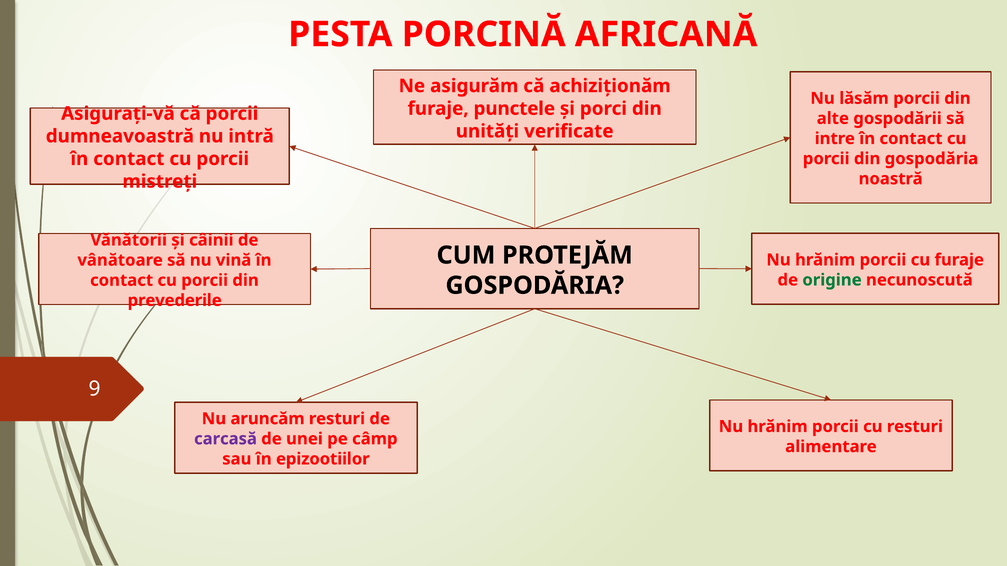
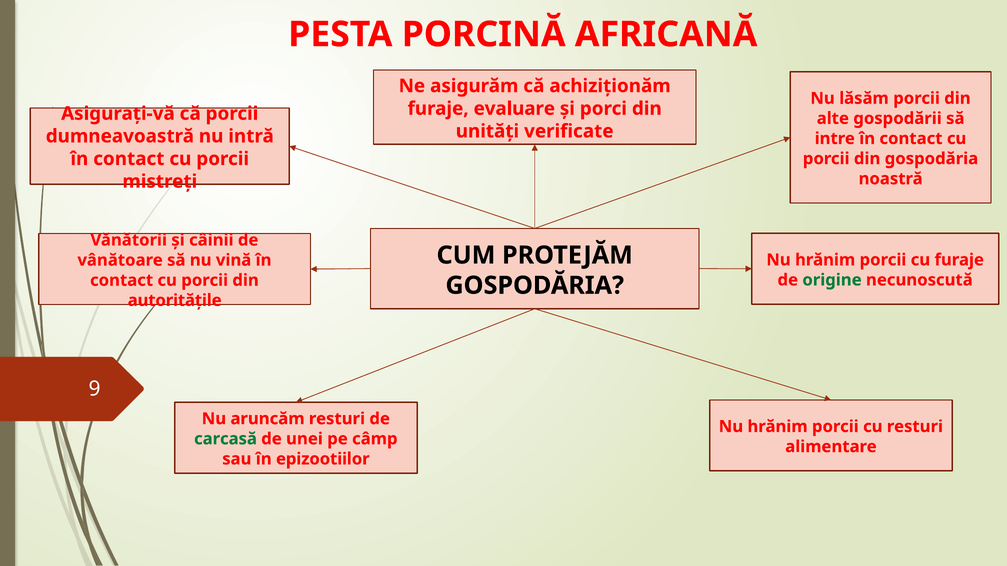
punctele: punctele -> evaluare
prevederile: prevederile -> autoritățile
carcasă colour: purple -> green
